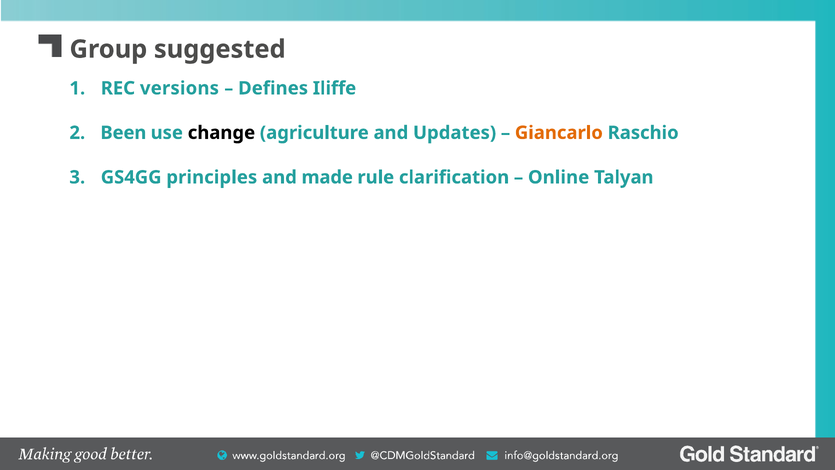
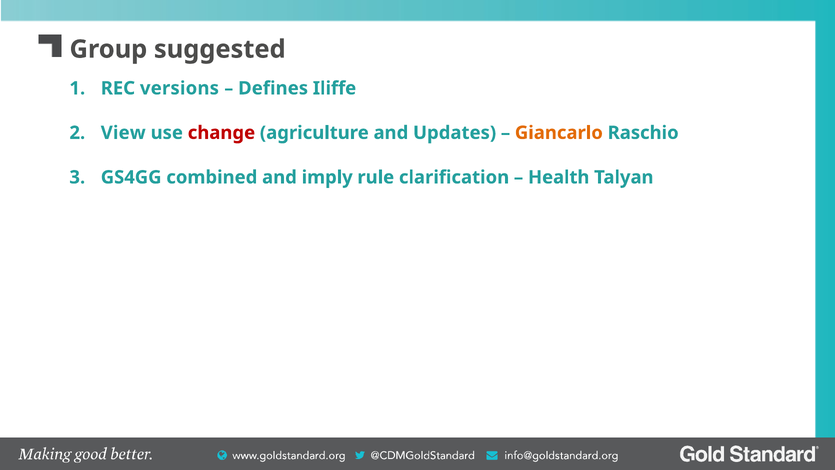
Been: Been -> View
change colour: black -> red
principles: principles -> combined
made: made -> imply
Online: Online -> Health
